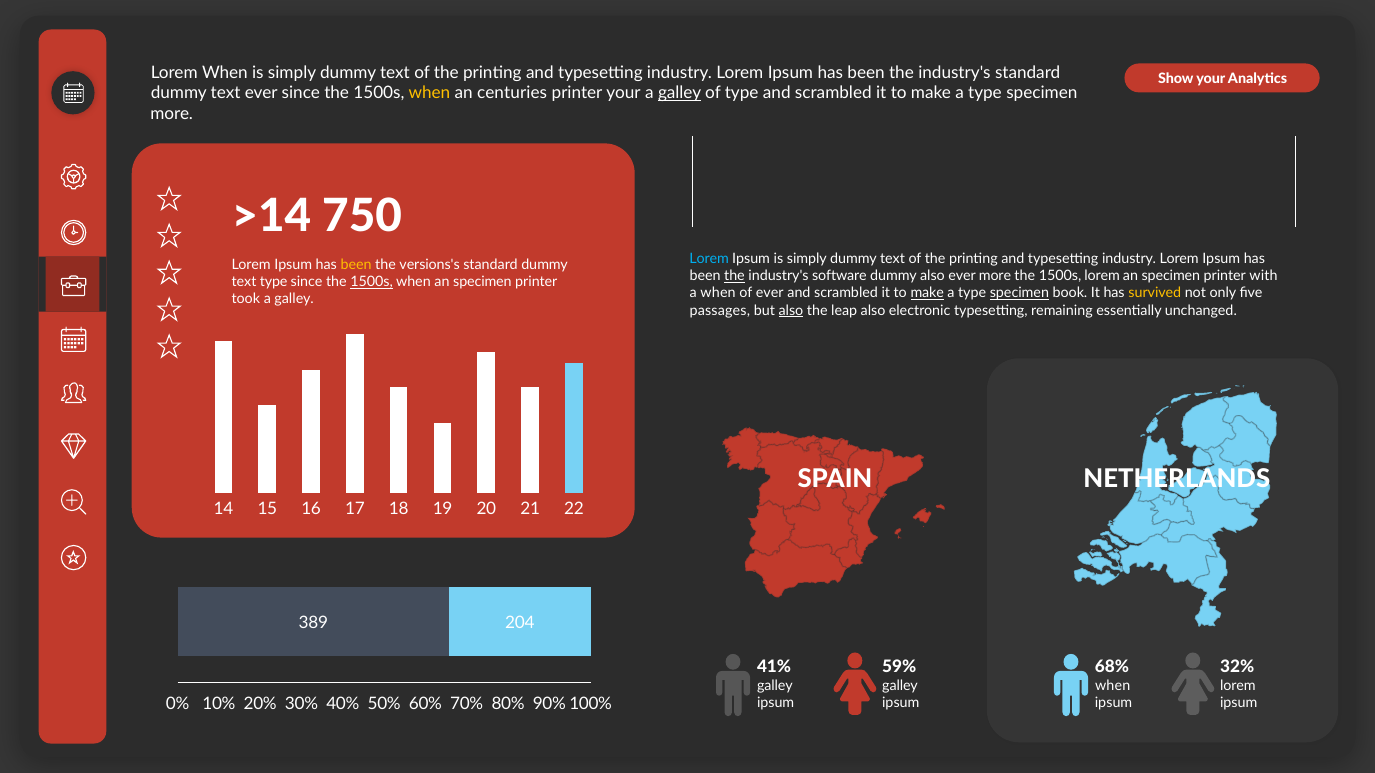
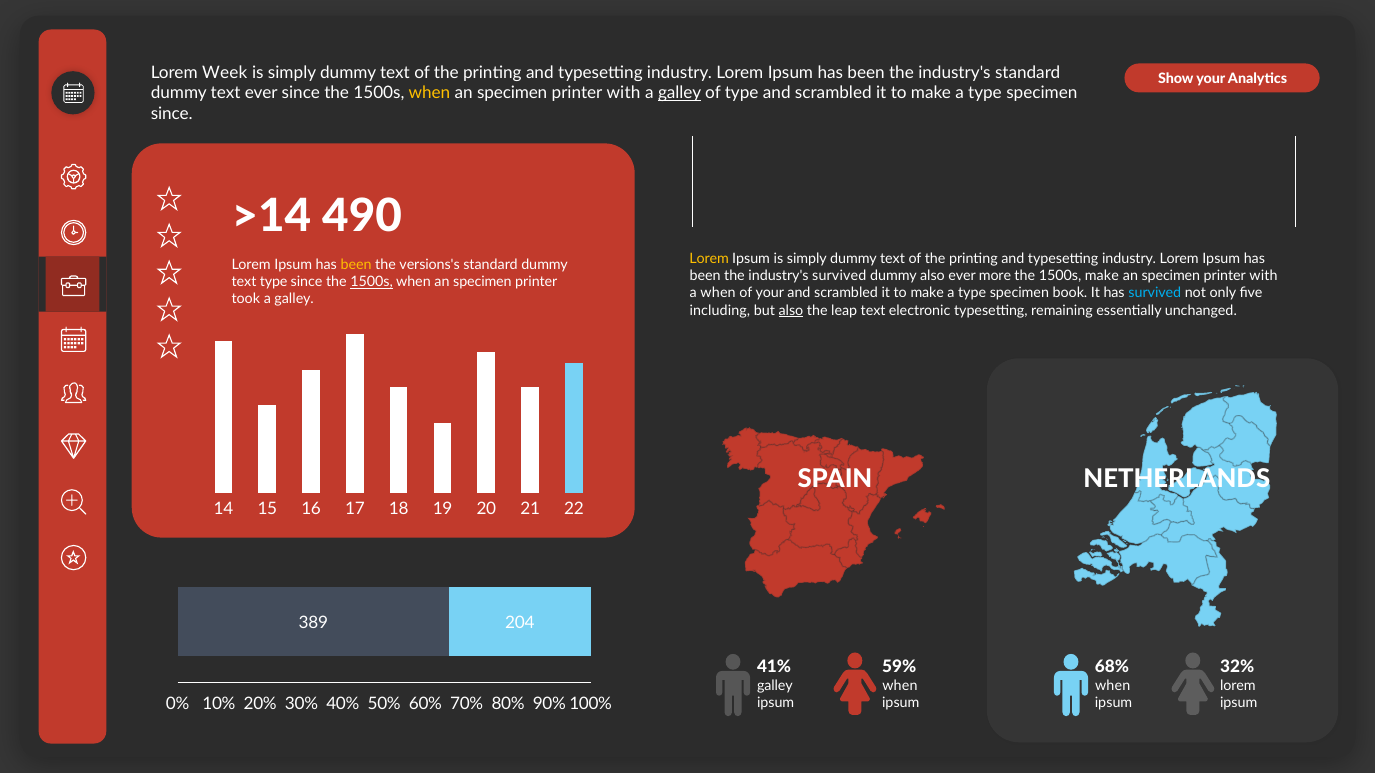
Lorem When: When -> Week
centuries at (512, 93): centuries -> specimen
your at (624, 93): your -> with
more at (172, 114): more -> since
750: 750 -> 490
Lorem at (709, 259) colour: light blue -> yellow
the at (734, 276) underline: present -> none
industry's software: software -> survived
1500s lorem: lorem -> make
of ever: ever -> your
make at (927, 293) underline: present -> none
specimen at (1019, 293) underline: present -> none
survived at (1155, 293) colour: yellow -> light blue
passages: passages -> including
leap also: also -> text
galley at (900, 686): galley -> when
